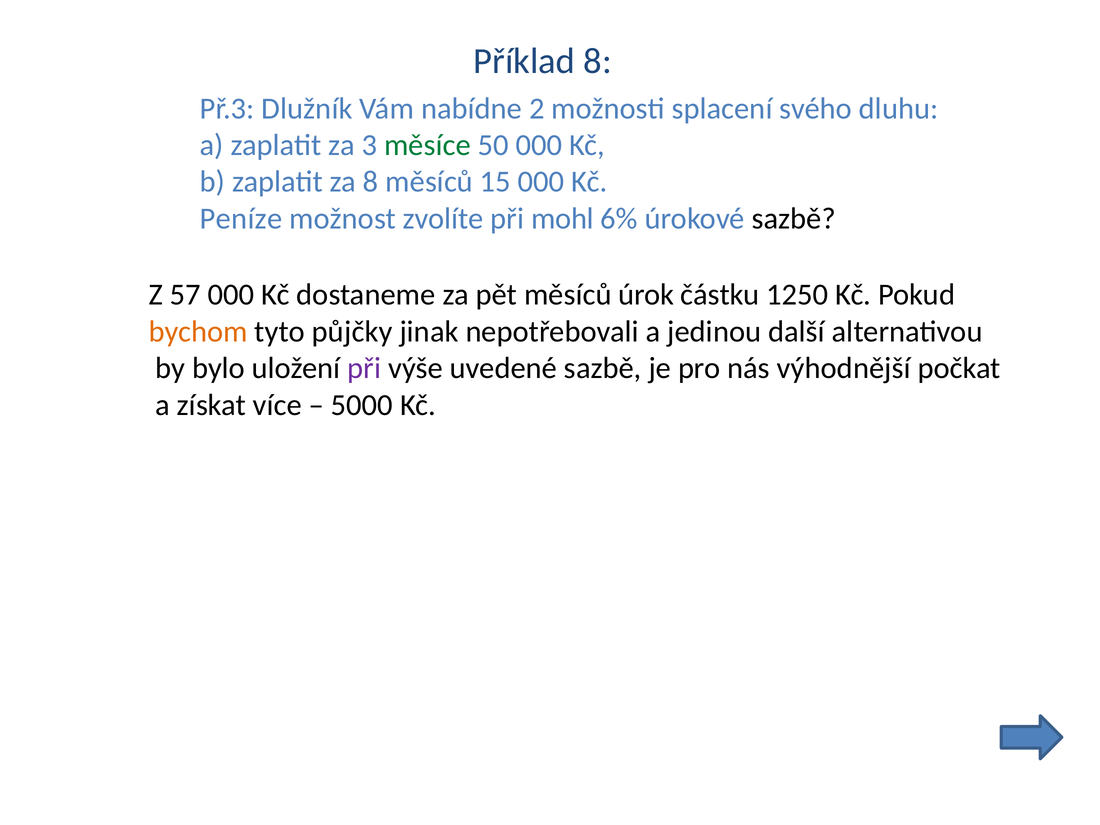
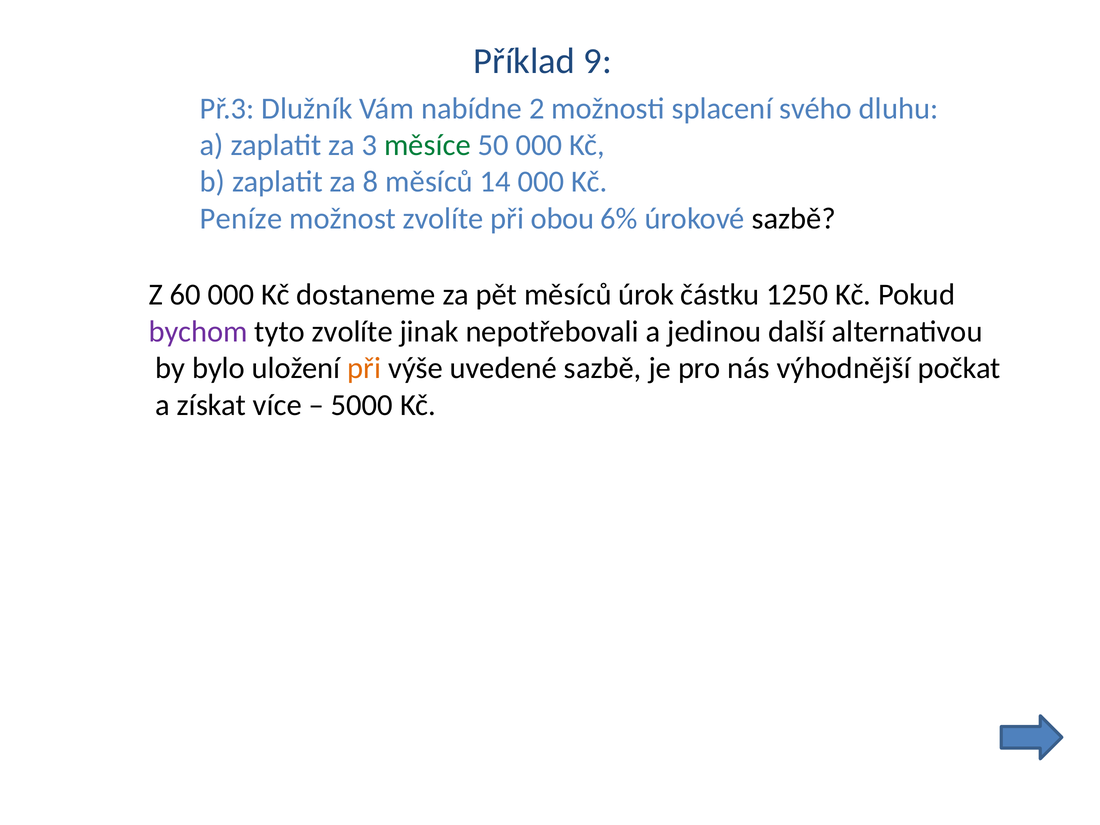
Příklad 8: 8 -> 9
15: 15 -> 14
mohl: mohl -> obou
57: 57 -> 60
bychom colour: orange -> purple
tyto půjčky: půjčky -> zvolíte
při at (364, 368) colour: purple -> orange
